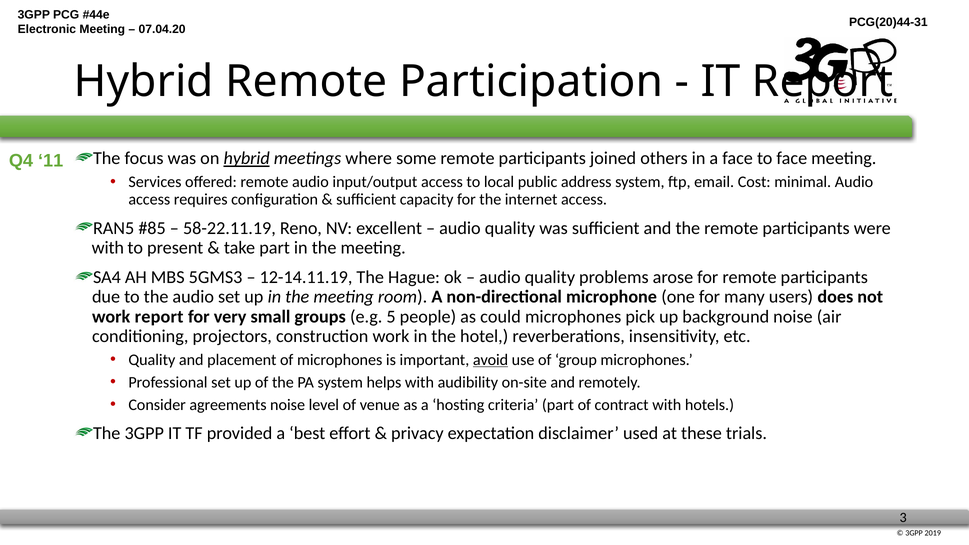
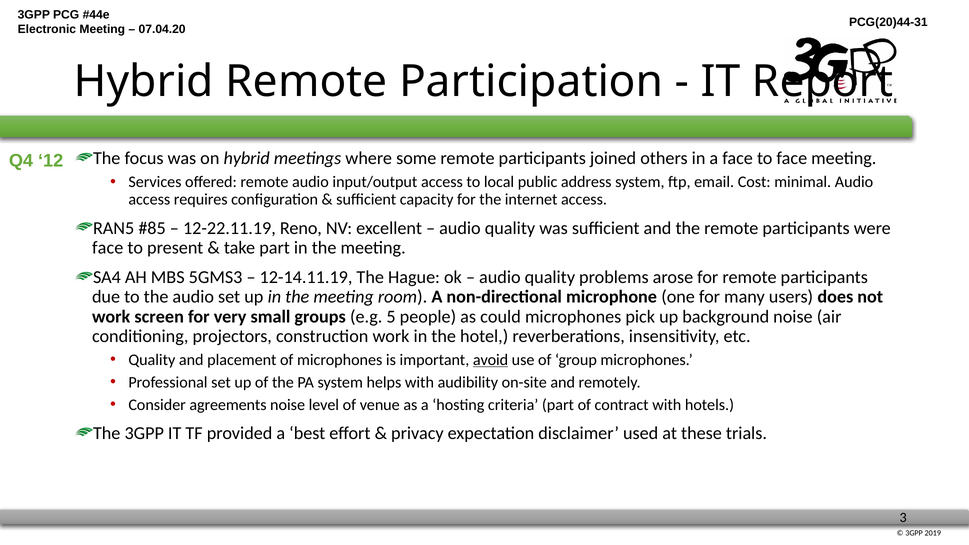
hybrid at (247, 158) underline: present -> none
11: 11 -> 12
58-22.11.19: 58-22.11.19 -> 12-22.11.19
with at (108, 248): with -> face
work report: report -> screen
